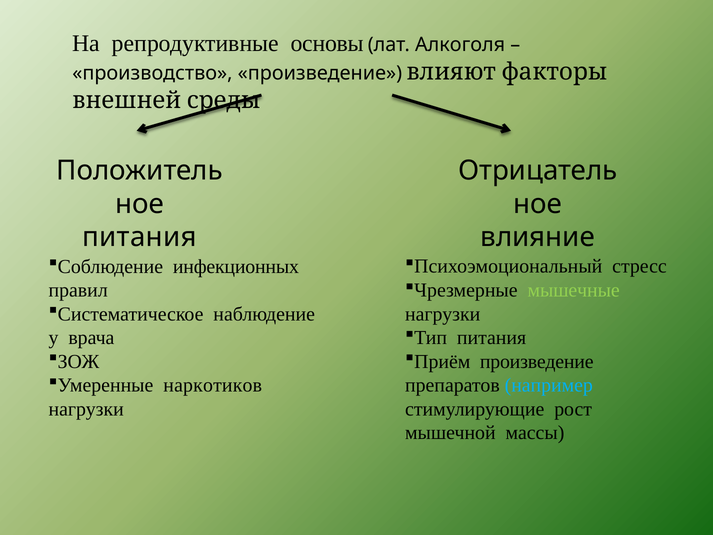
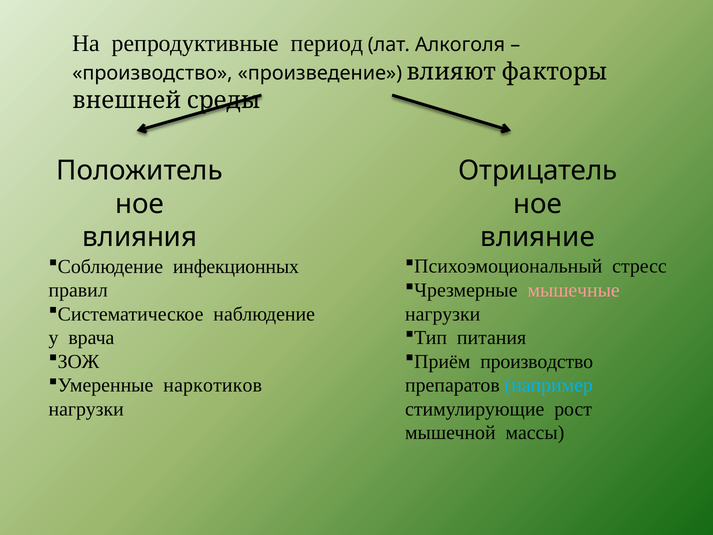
основы: основы -> период
питания at (139, 237): питания -> влияния
мышечные colour: light green -> pink
произведение at (537, 361): произведение -> производство
